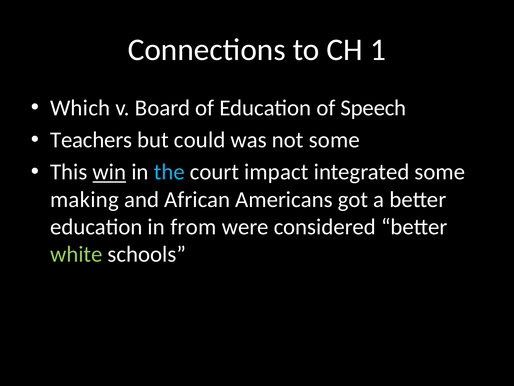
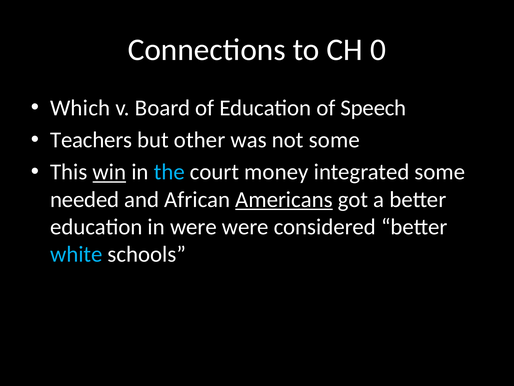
1: 1 -> 0
could: could -> other
impact: impact -> money
making: making -> needed
Americans underline: none -> present
in from: from -> were
white colour: light green -> light blue
